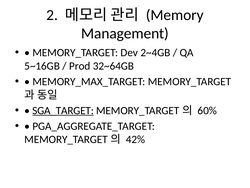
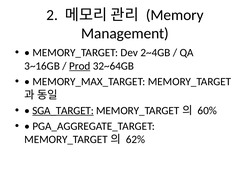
5~16GB: 5~16GB -> 3~16GB
Prod underline: none -> present
42%: 42% -> 62%
